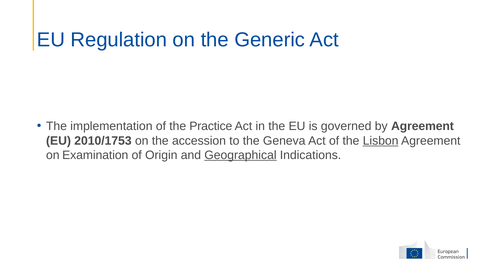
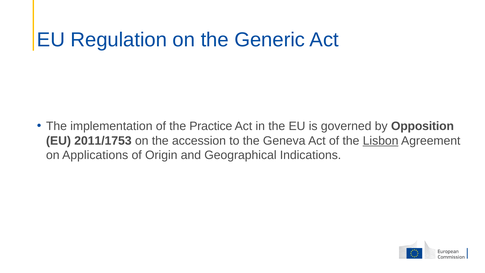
by Agreement: Agreement -> Opposition
2010/1753: 2010/1753 -> 2011/1753
Examination: Examination -> Applications
Geographical underline: present -> none
